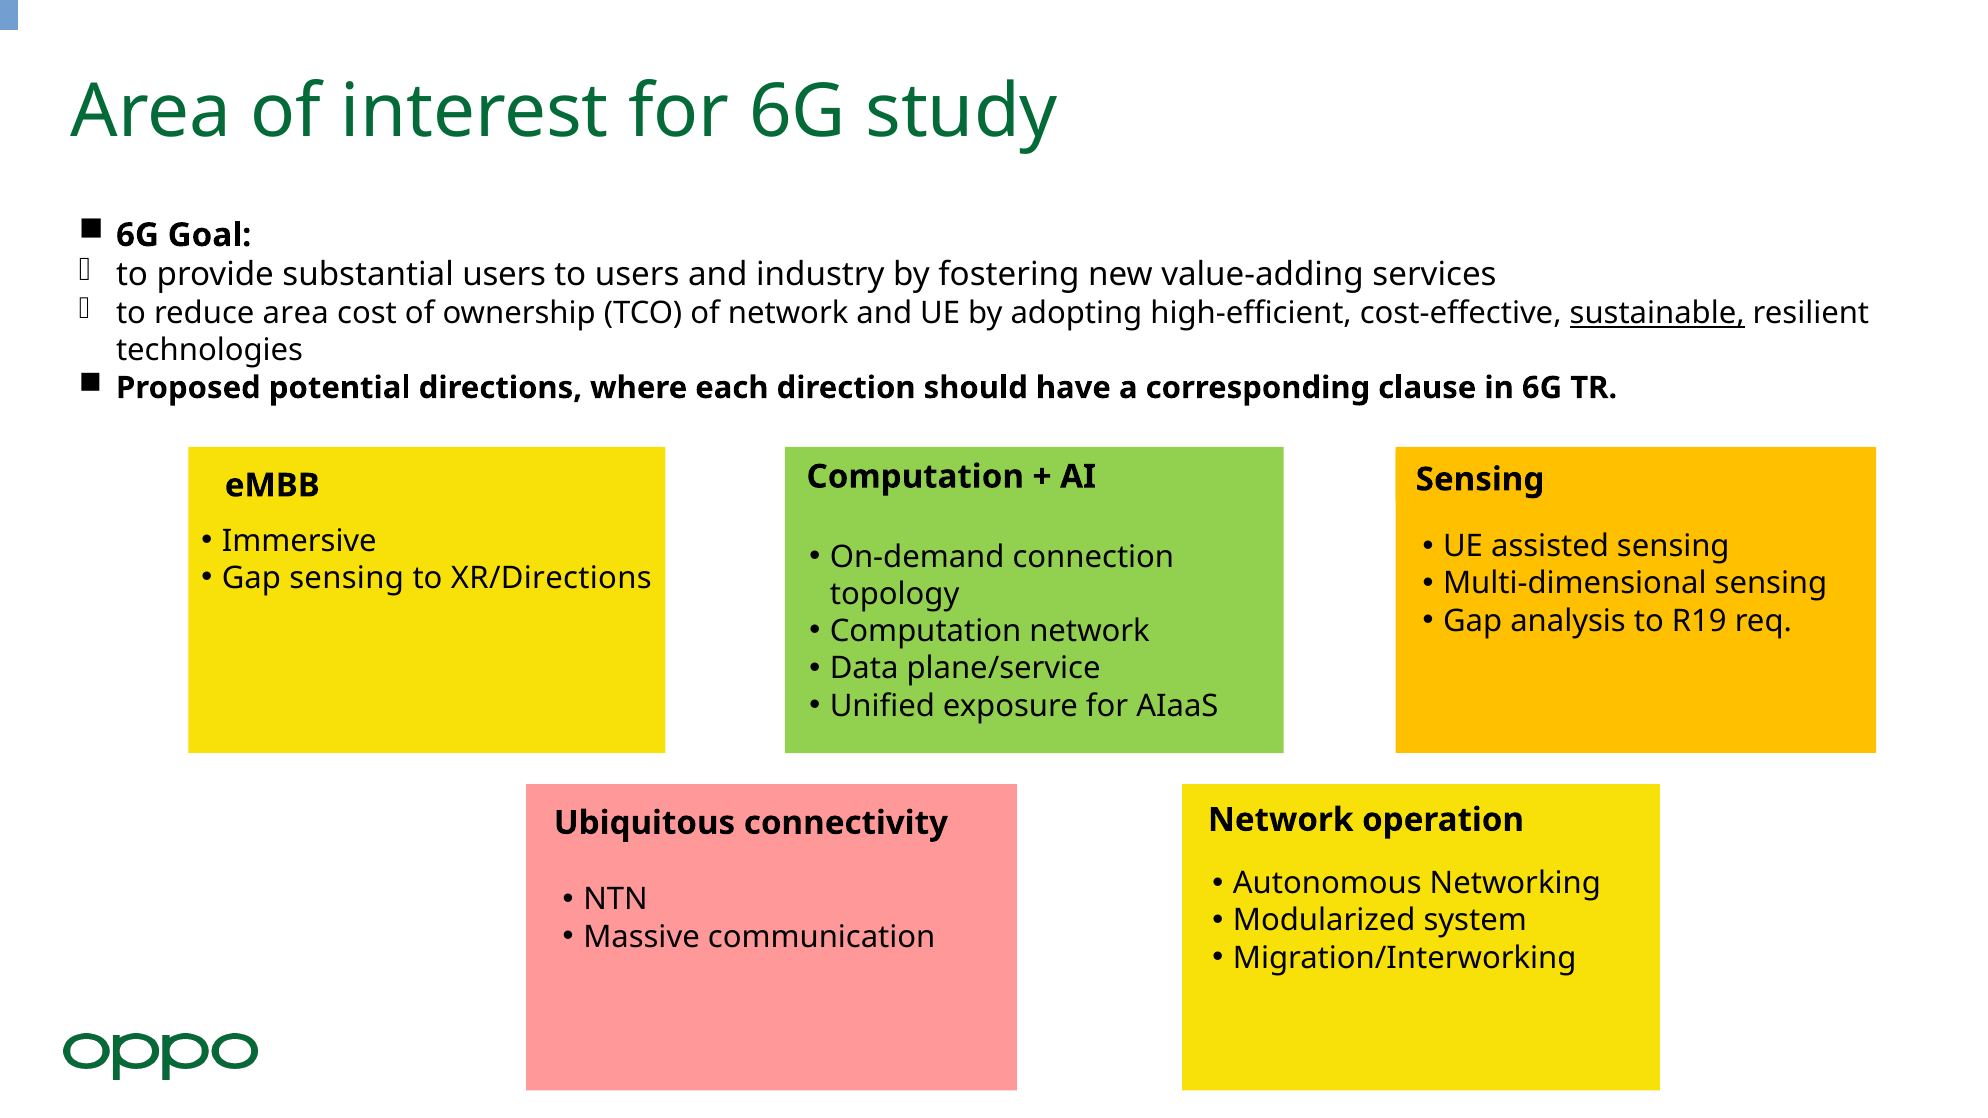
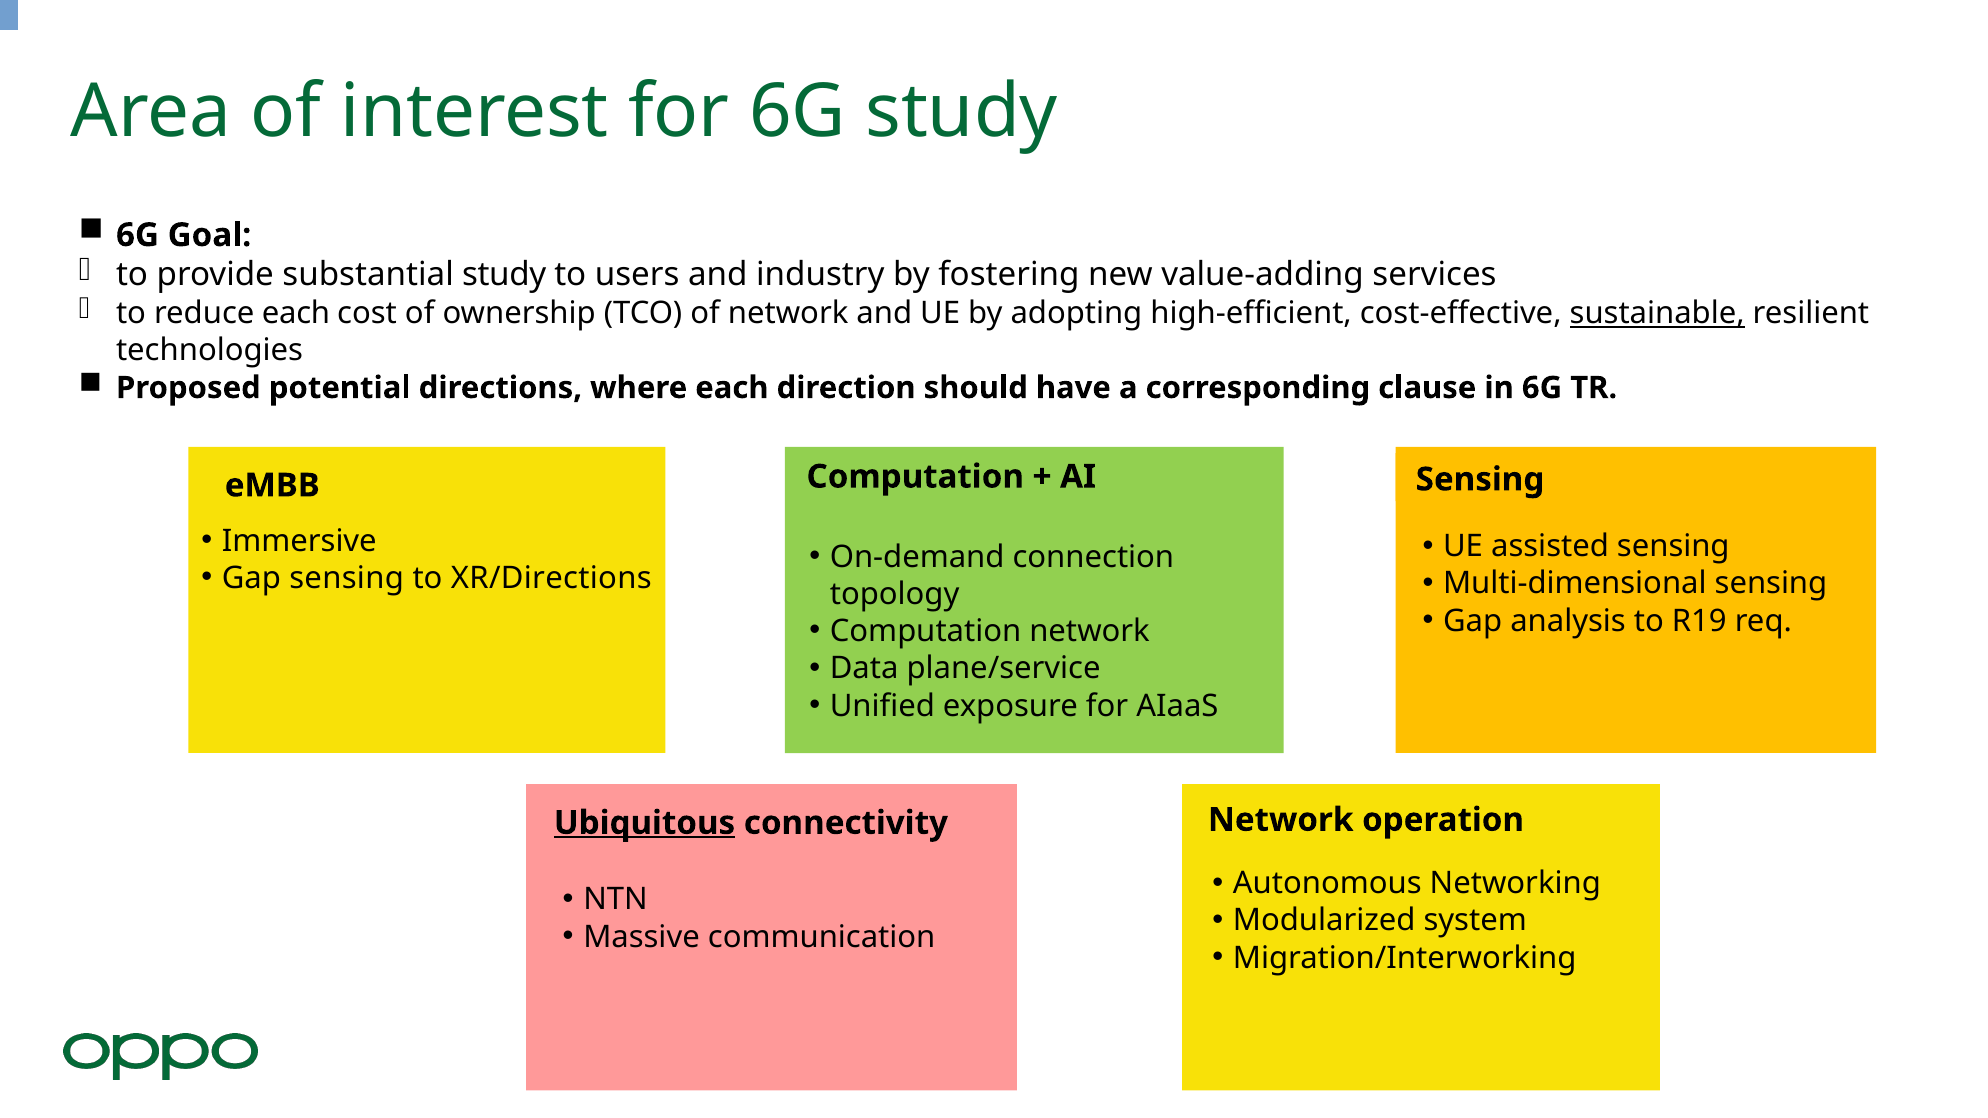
substantial users: users -> study
reduce area: area -> each
Ubiquitous underline: none -> present
